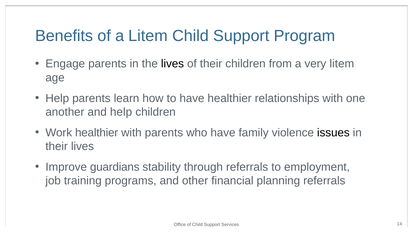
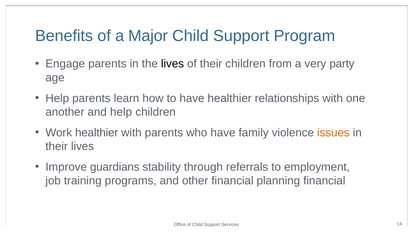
a Litem: Litem -> Major
very litem: litem -> party
issues colour: black -> orange
planning referrals: referrals -> financial
